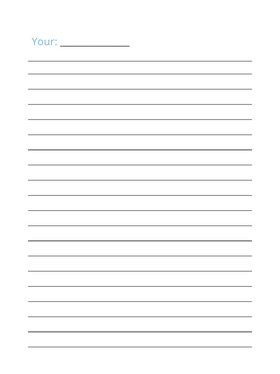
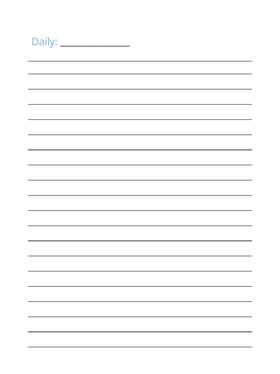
Your: Your -> Daily
